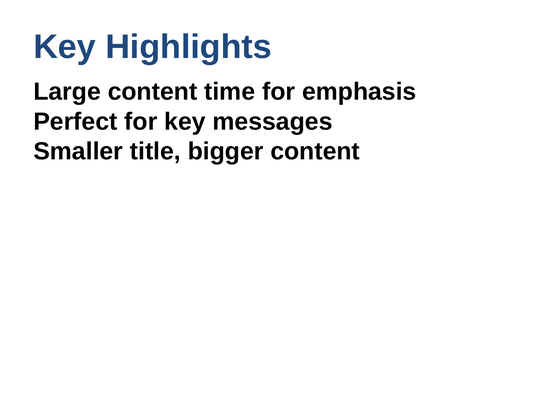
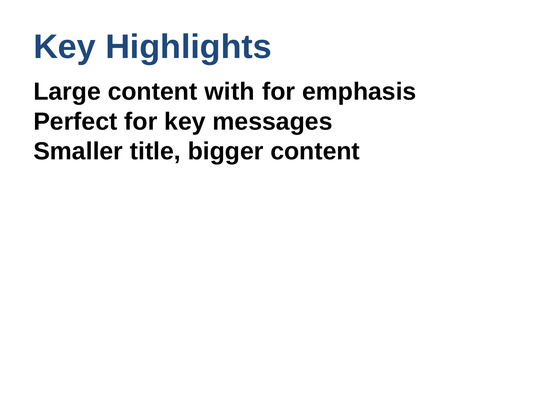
time: time -> with
